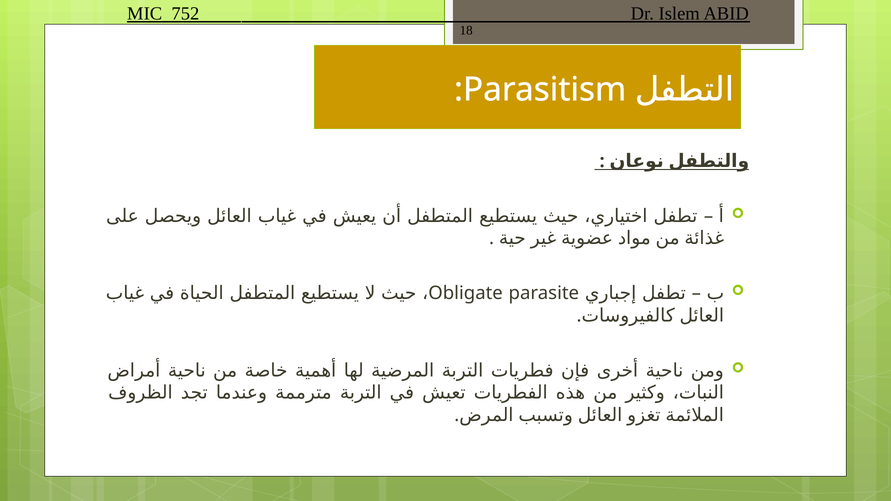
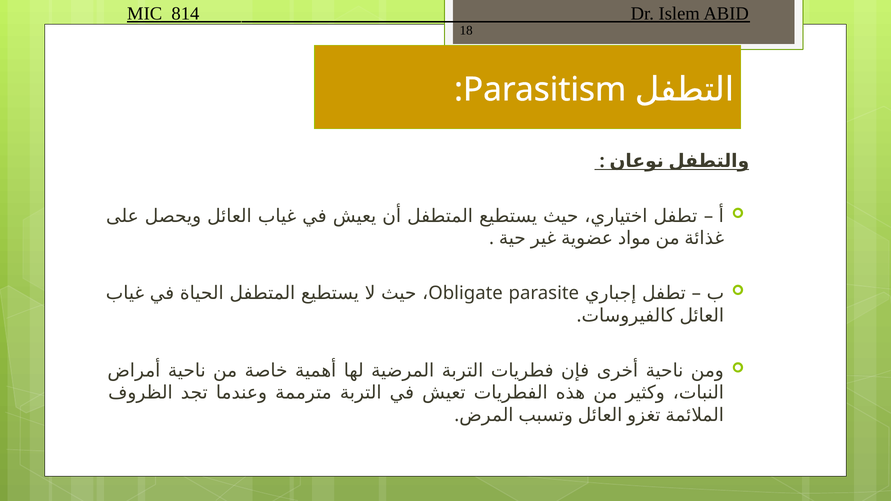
752: 752 -> 814
